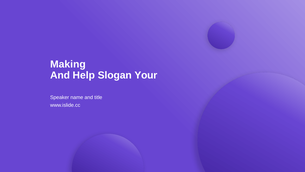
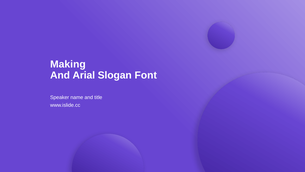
Help: Help -> Arial
Your: Your -> Font
